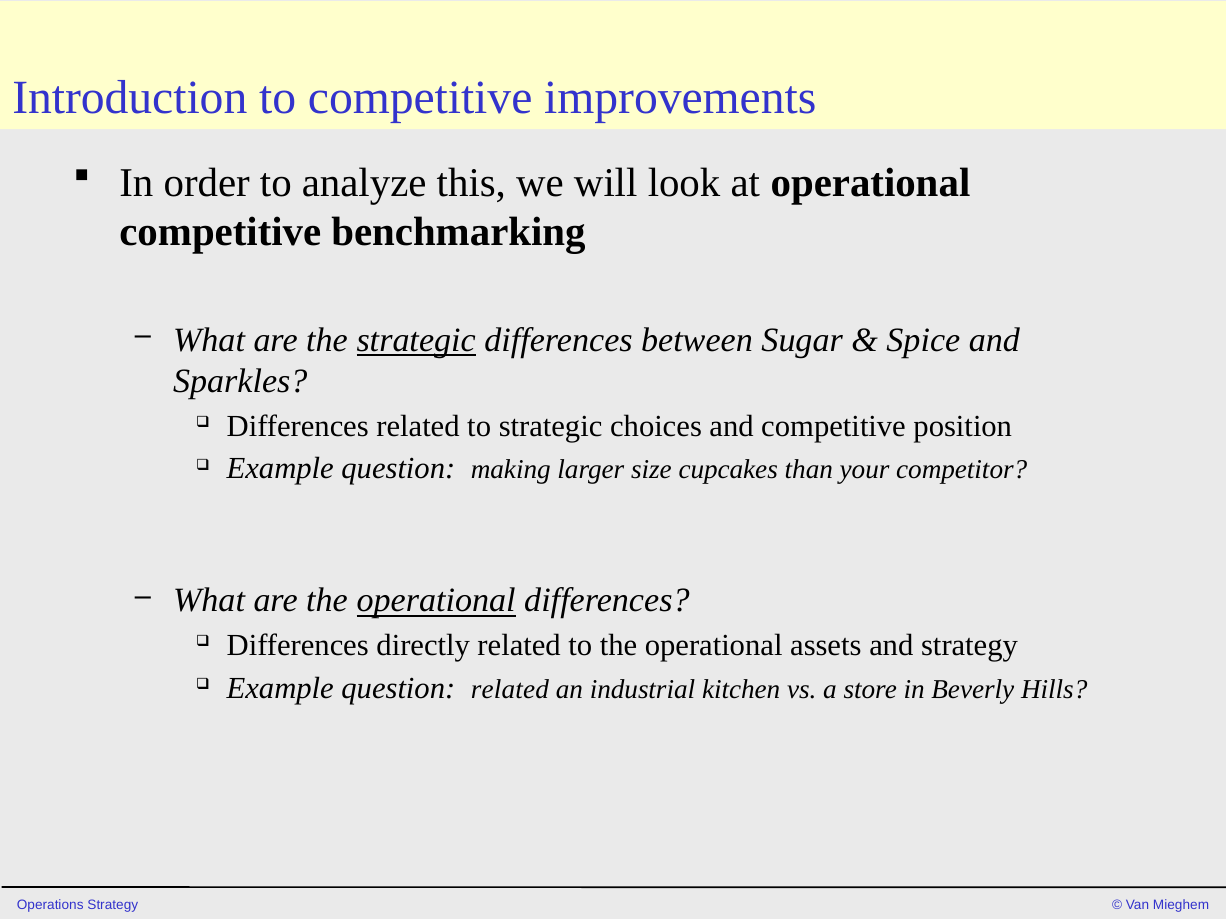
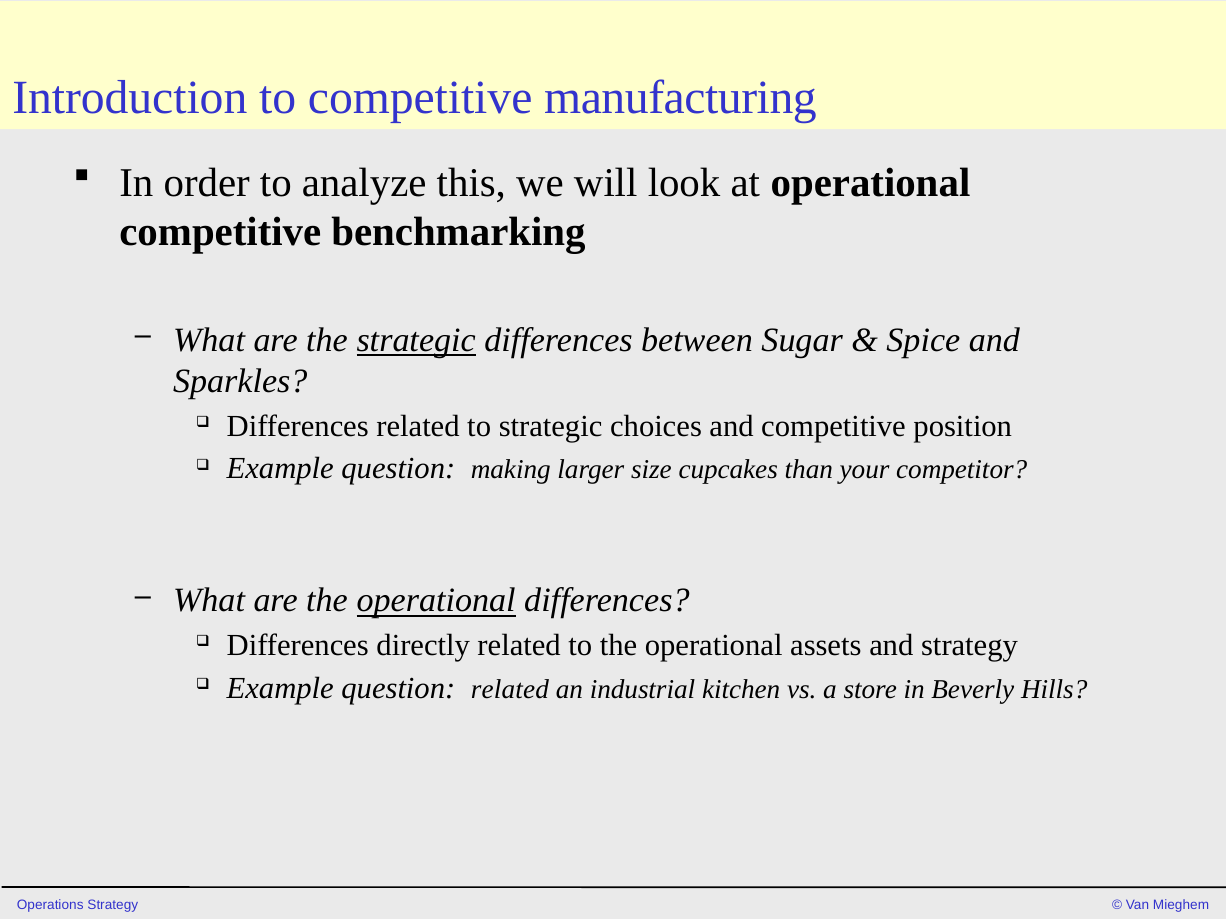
improvements: improvements -> manufacturing
